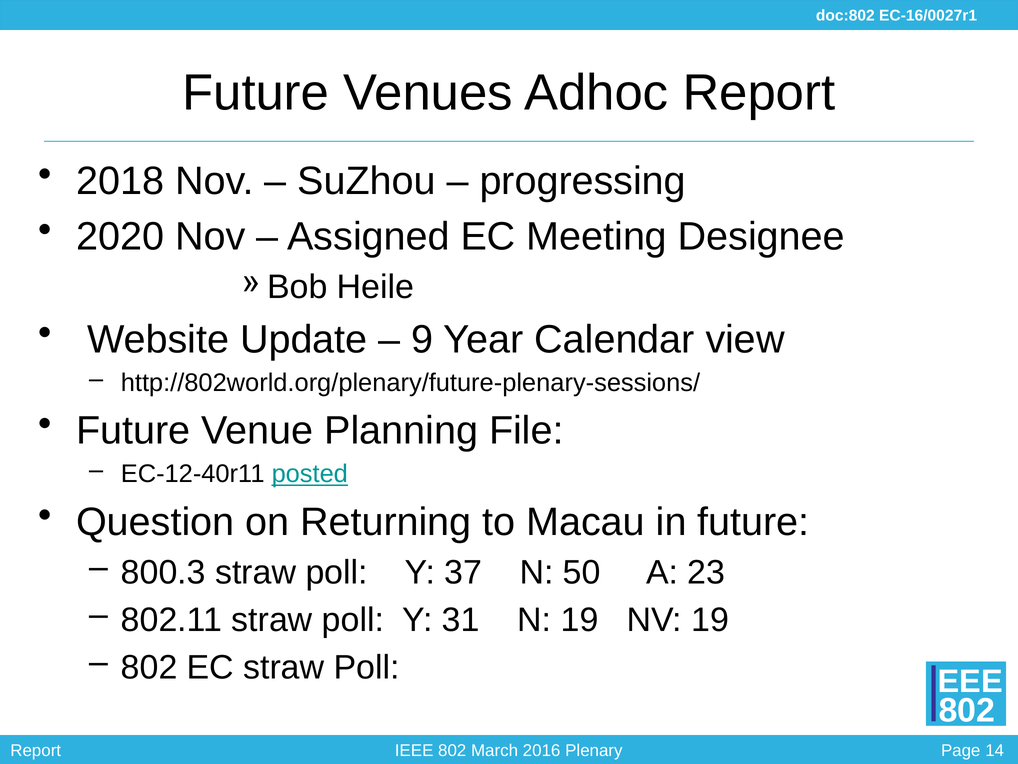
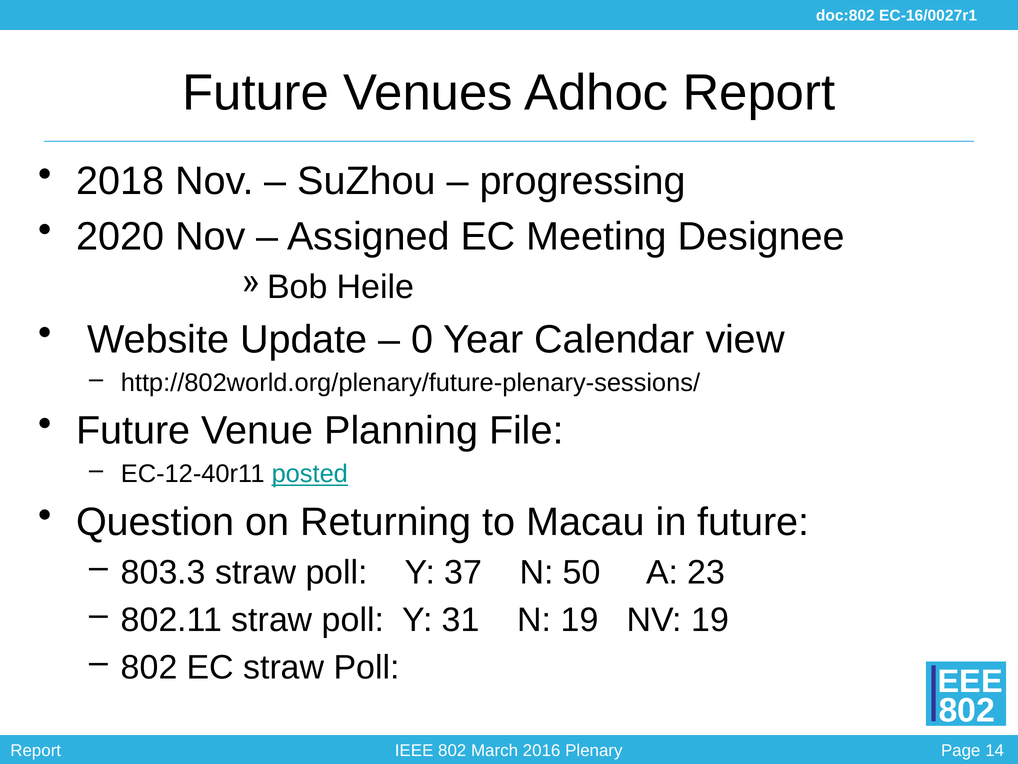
9: 9 -> 0
800.3: 800.3 -> 803.3
